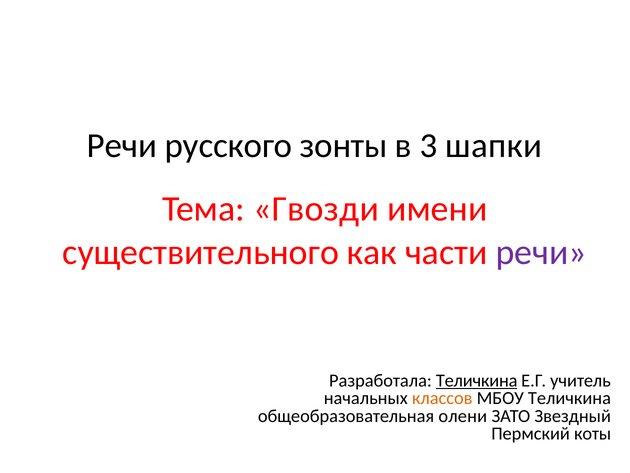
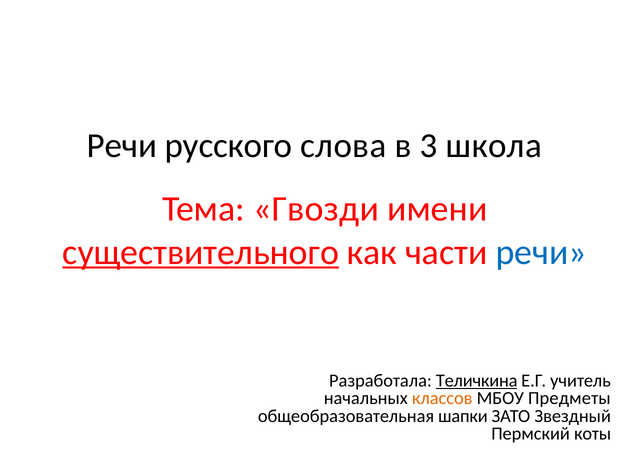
зонты: зонты -> слова
шапки: шапки -> школа
существительного underline: none -> present
речи at (541, 252) colour: purple -> blue
МБОУ Теличкина: Теличкина -> Предметы
олени: олени -> шапки
